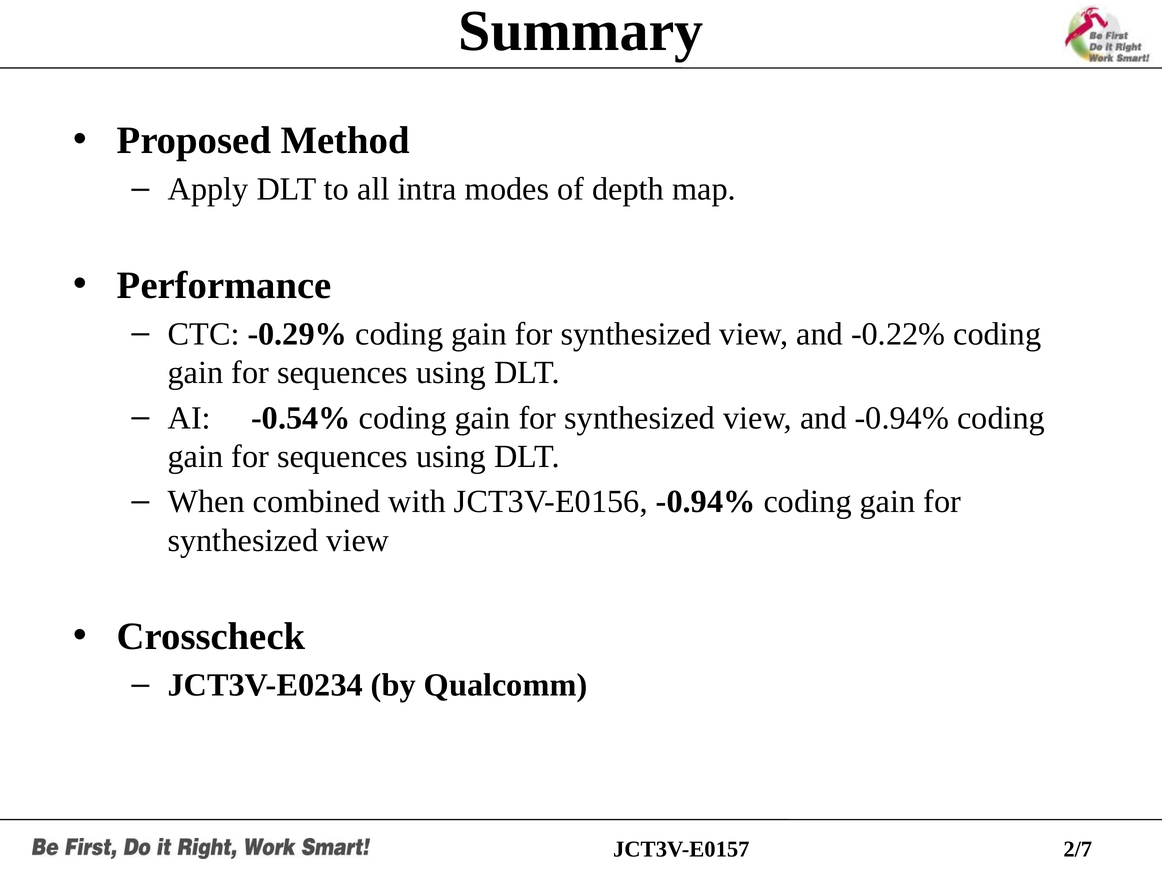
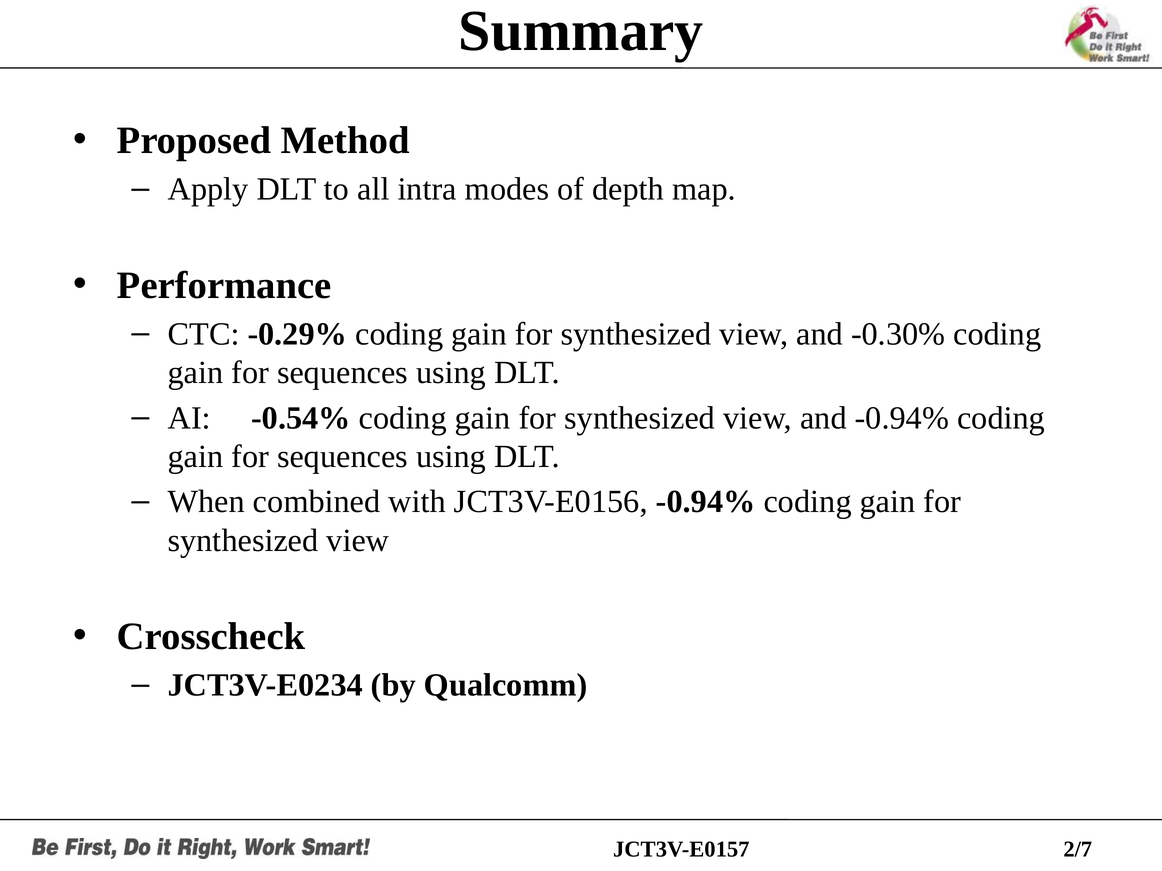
-0.22%: -0.22% -> -0.30%
